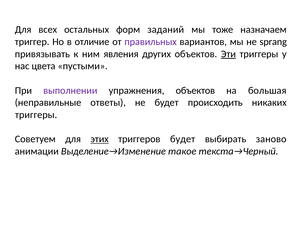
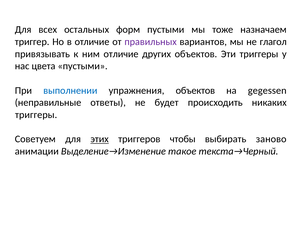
форм заданий: заданий -> пустыми
sprang: sprang -> глагол
ним явления: явления -> отличие
Эти underline: present -> none
выполнении colour: purple -> blue
большая: большая -> gegessen
триггеров будет: будет -> чтобы
